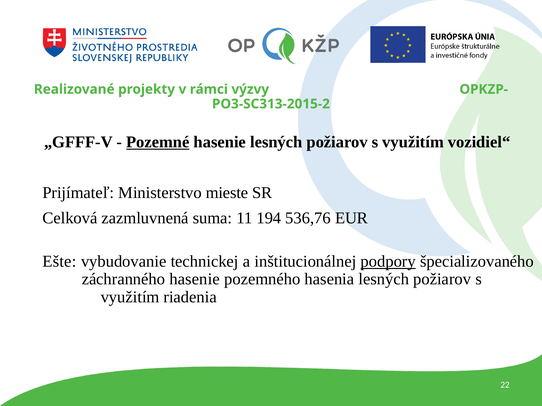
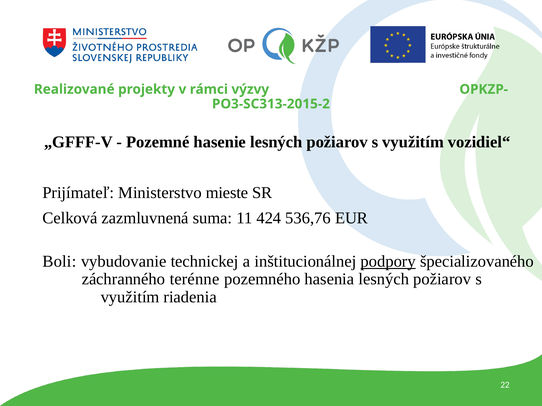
Pozemné underline: present -> none
194: 194 -> 424
Ešte: Ešte -> Boli
záchranného hasenie: hasenie -> terénne
